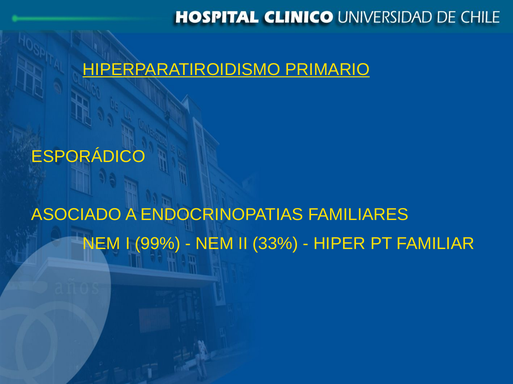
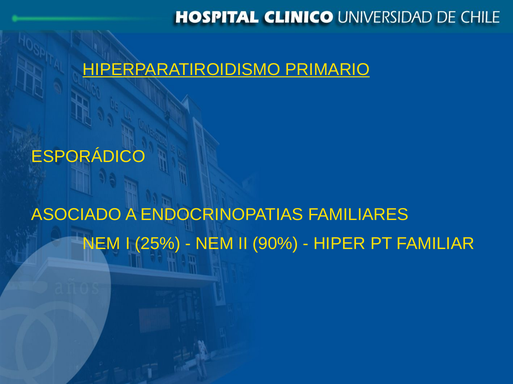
99%: 99% -> 25%
33%: 33% -> 90%
